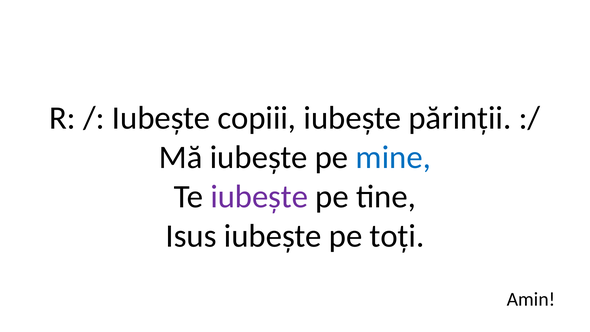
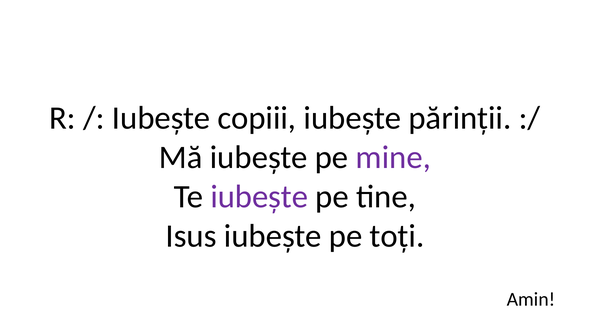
mine colour: blue -> purple
